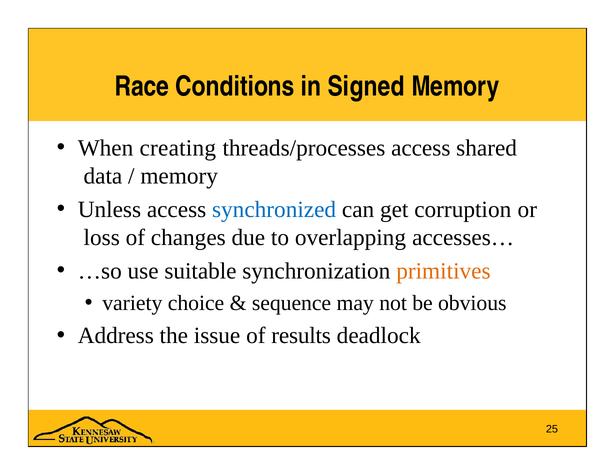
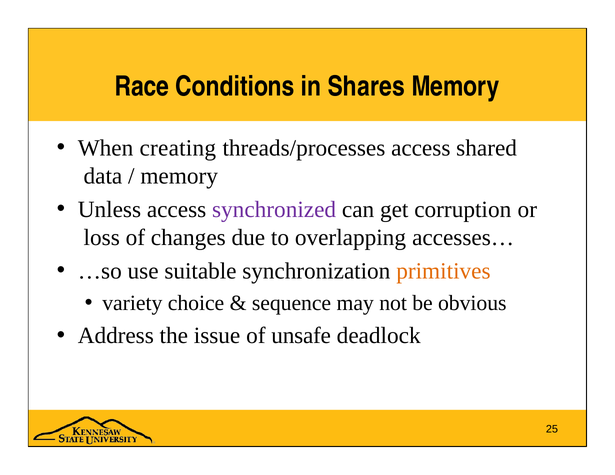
Signed: Signed -> Shares
synchronized colour: blue -> purple
results: results -> unsafe
